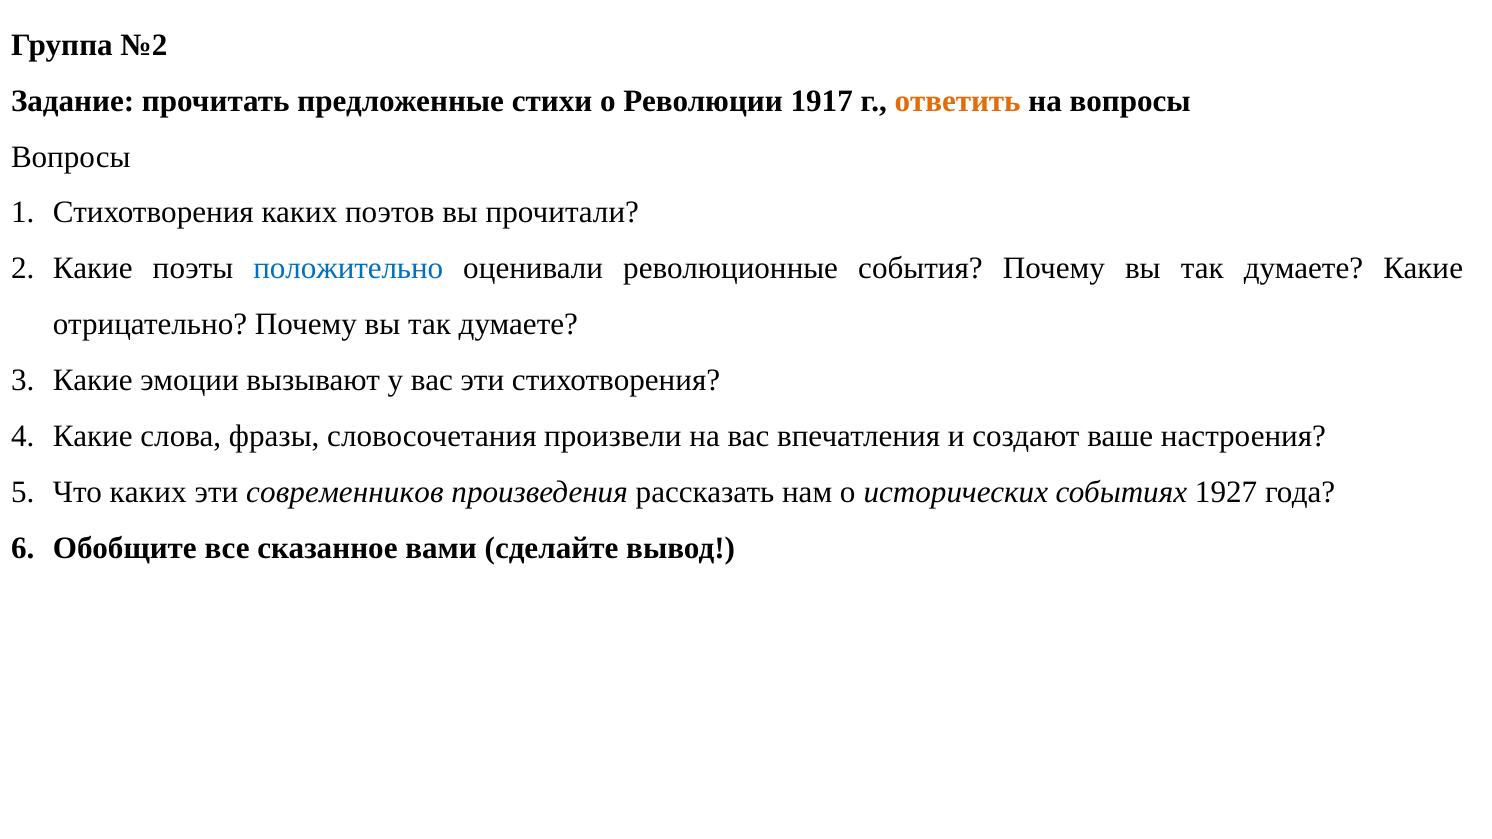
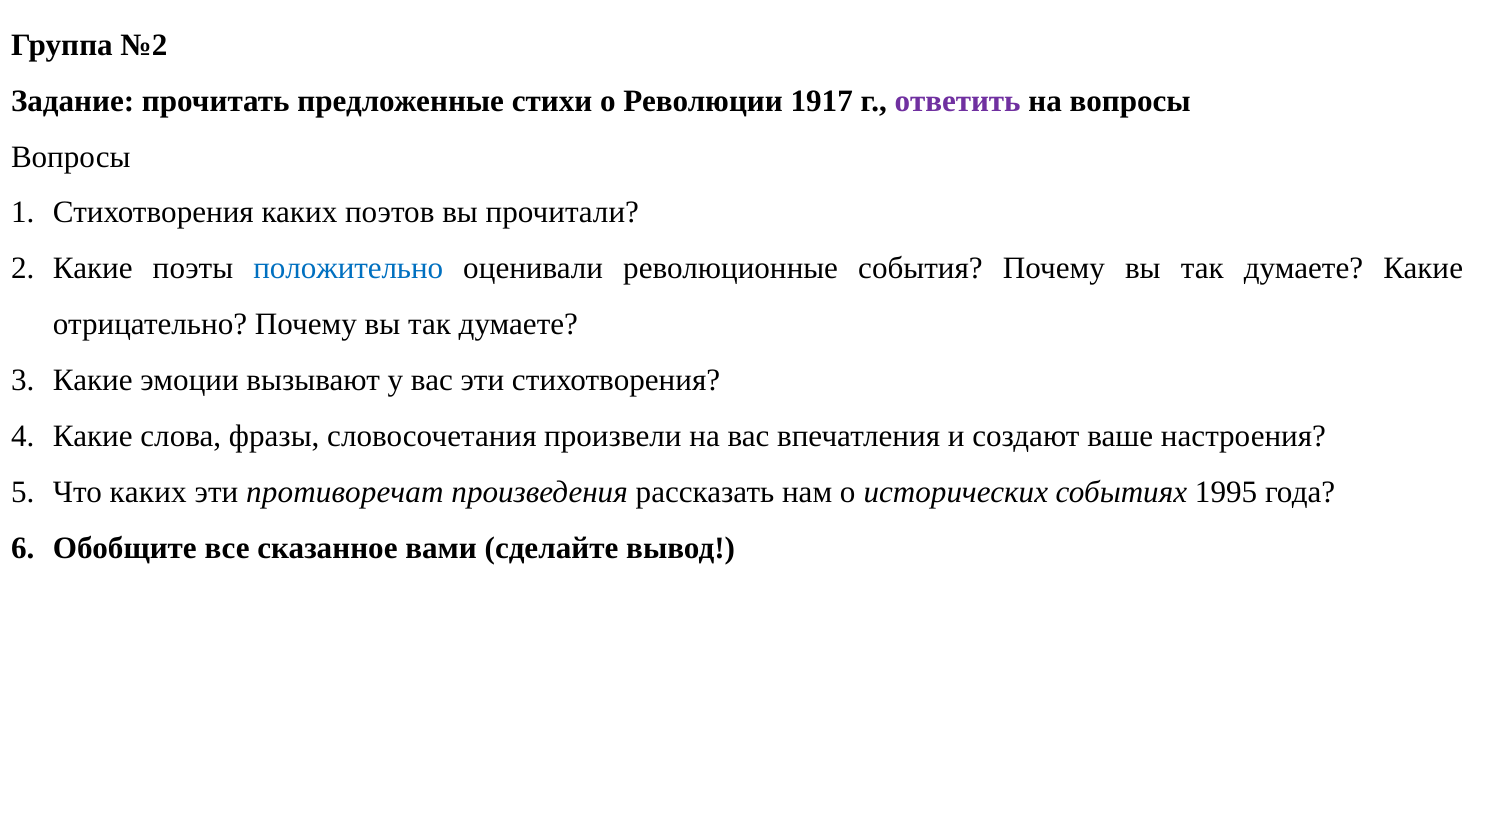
ответить colour: orange -> purple
современников: современников -> противоречат
1927: 1927 -> 1995
